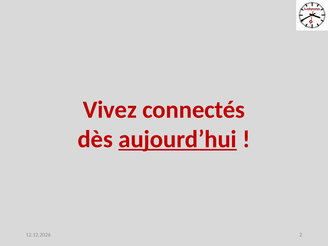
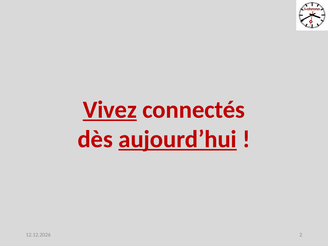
Vivez underline: none -> present
